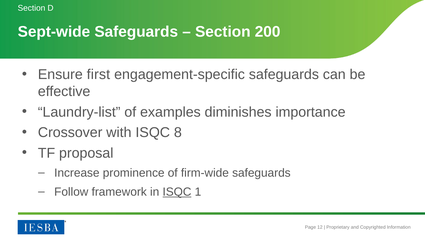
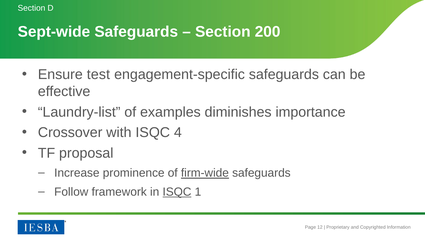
first: first -> test
8: 8 -> 4
firm-wide underline: none -> present
